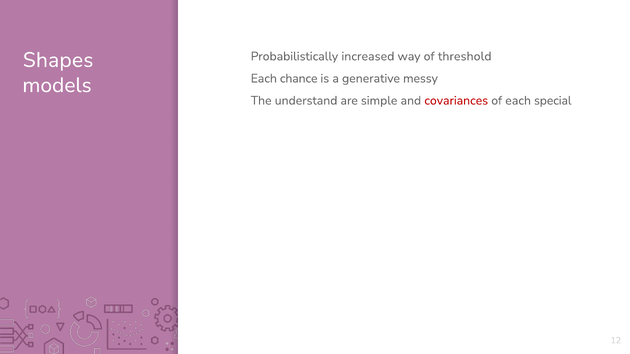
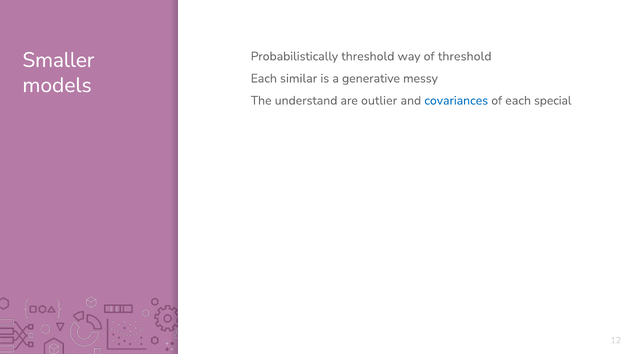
Probabilistically increased: increased -> threshold
Shapes: Shapes -> Smaller
chance: chance -> similar
simple: simple -> outlier
covariances colour: red -> blue
